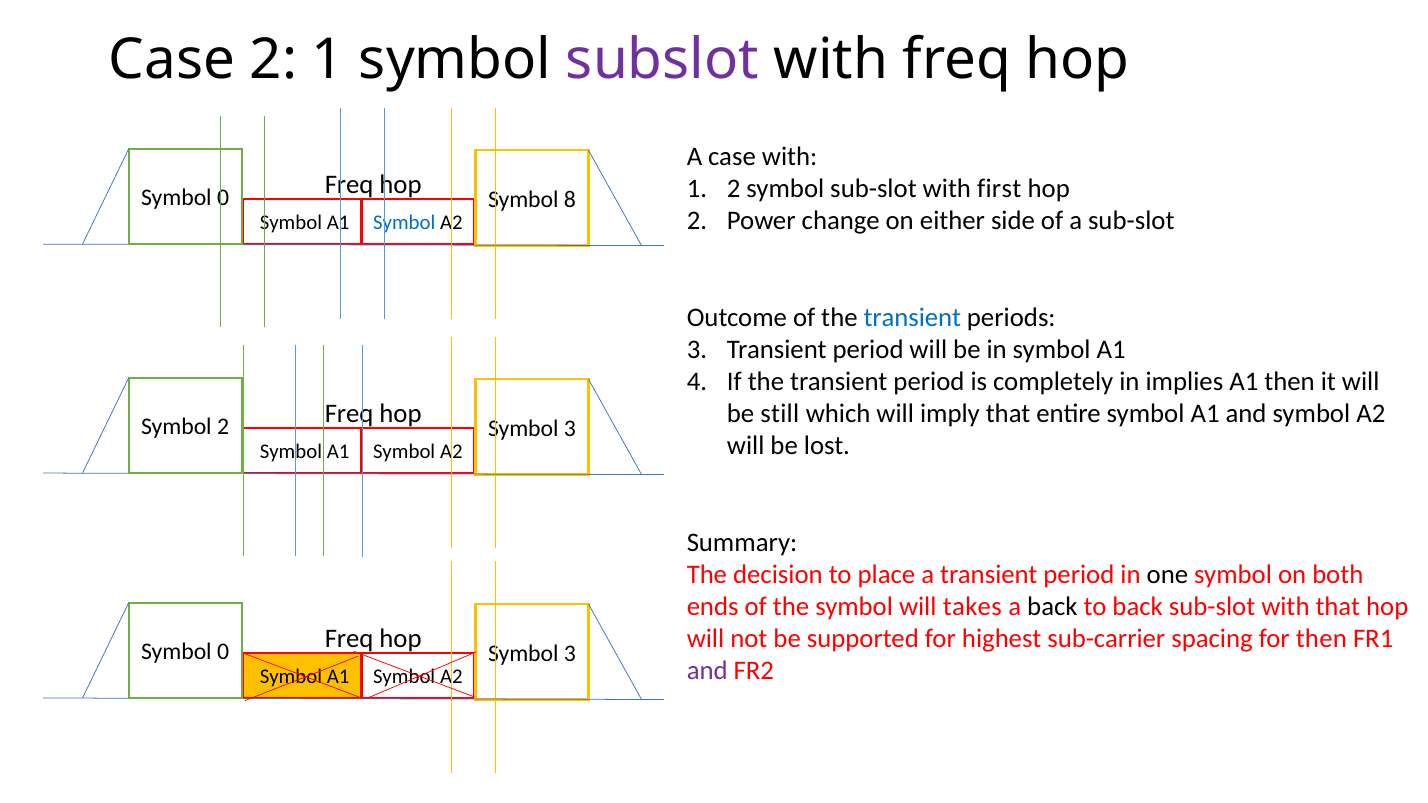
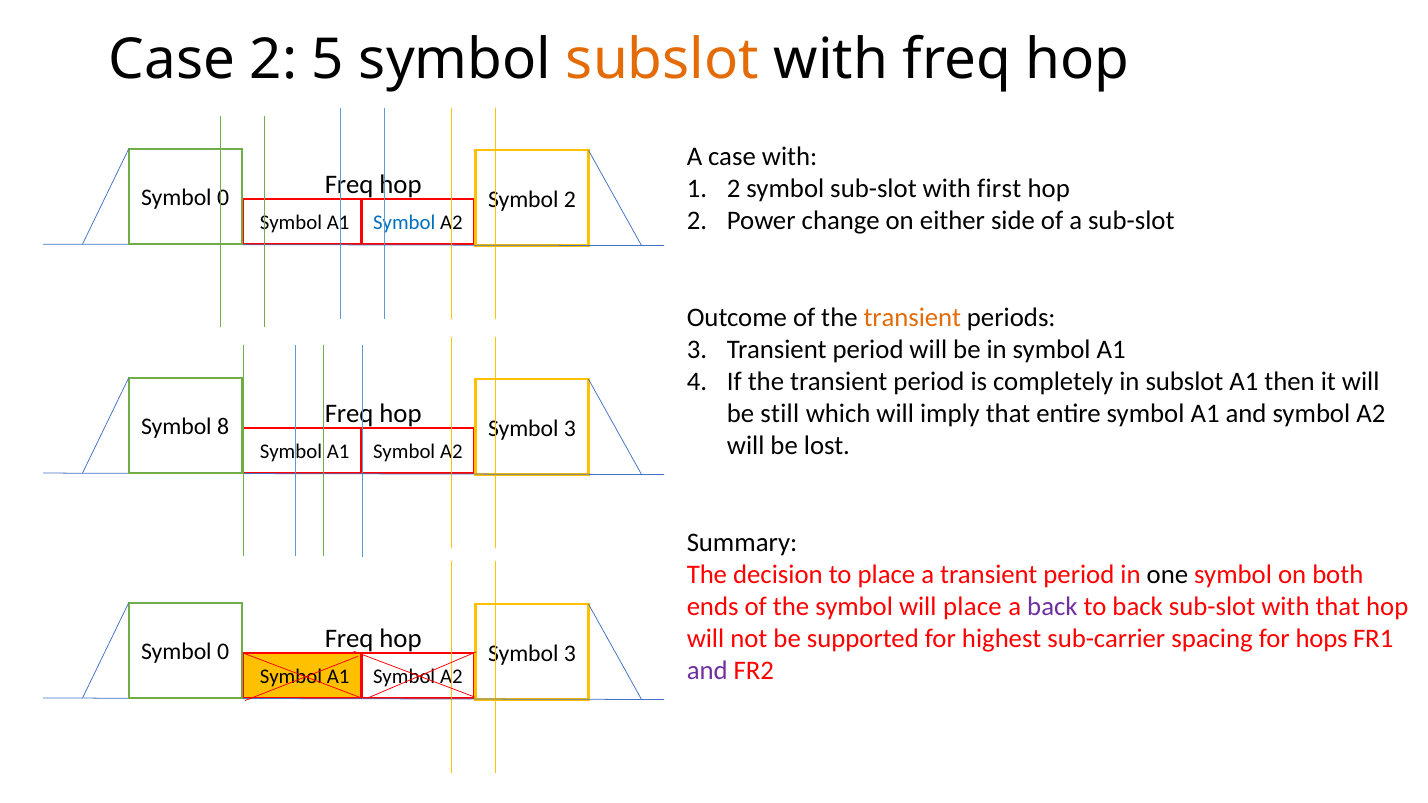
2 1: 1 -> 5
subslot at (662, 60) colour: purple -> orange
Symbol 8: 8 -> 2
transient at (912, 317) colour: blue -> orange
in implies: implies -> subslot
Symbol 2: 2 -> 8
will takes: takes -> place
back at (1052, 607) colour: black -> purple
for then: then -> hops
